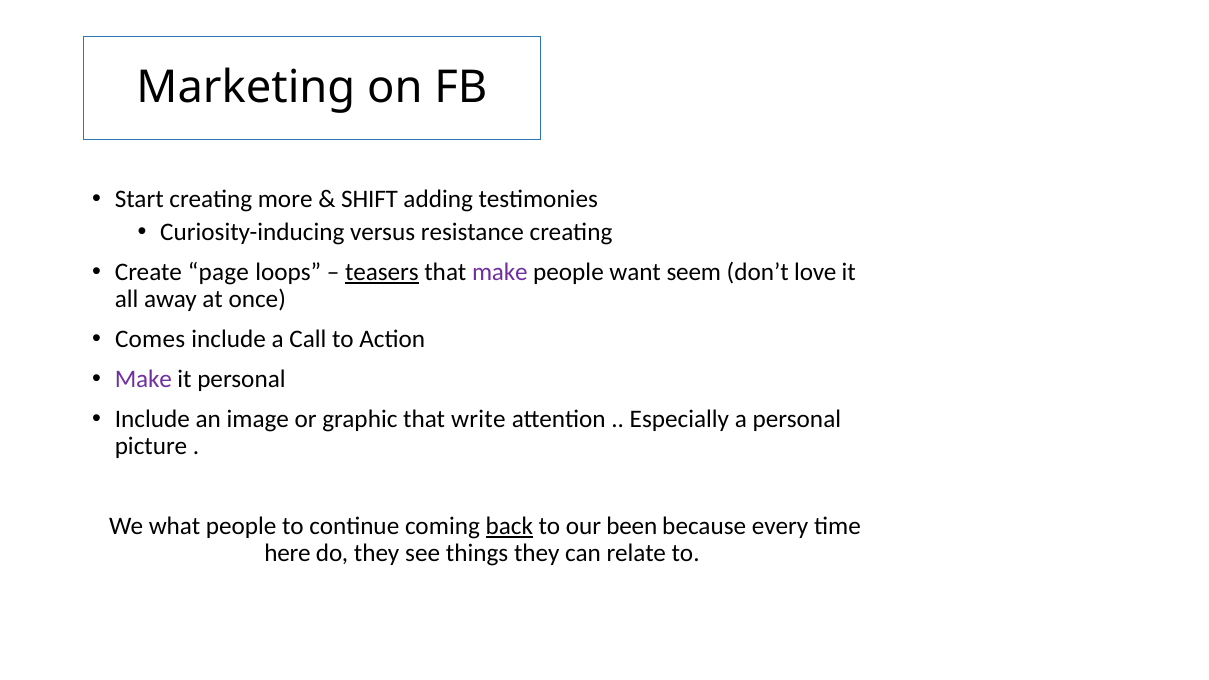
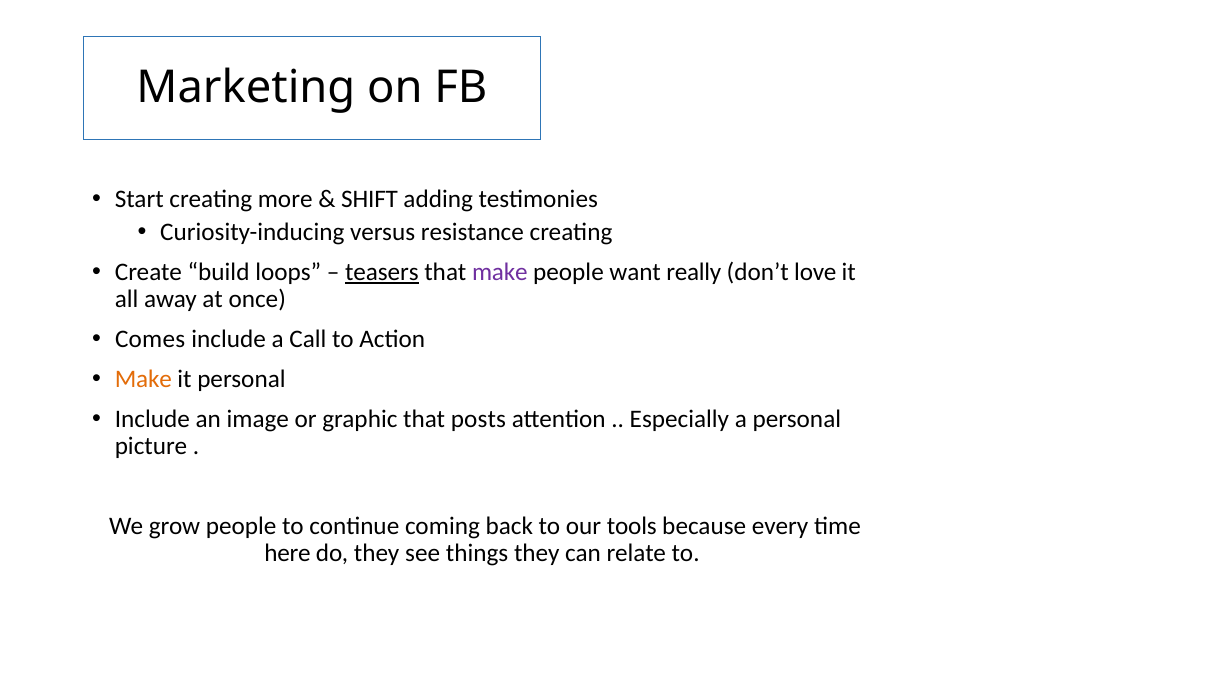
page: page -> build
seem: seem -> really
Make at (143, 379) colour: purple -> orange
write: write -> posts
what: what -> grow
back underline: present -> none
been: been -> tools
